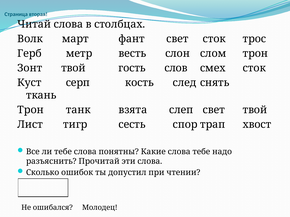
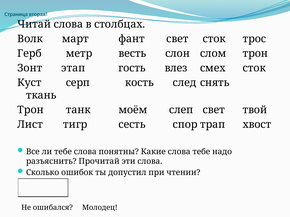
Зонт твой: твой -> этап
слов: слов -> влез
взята: взята -> моём
